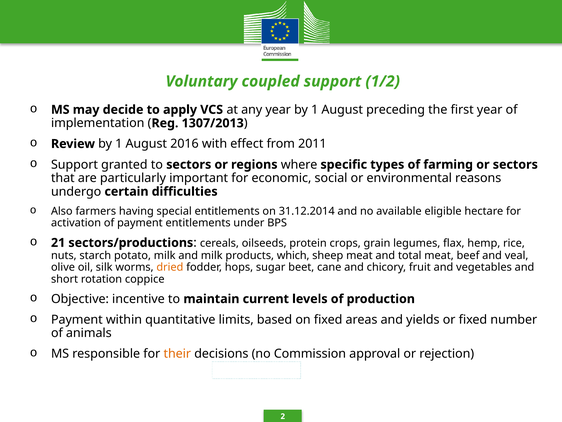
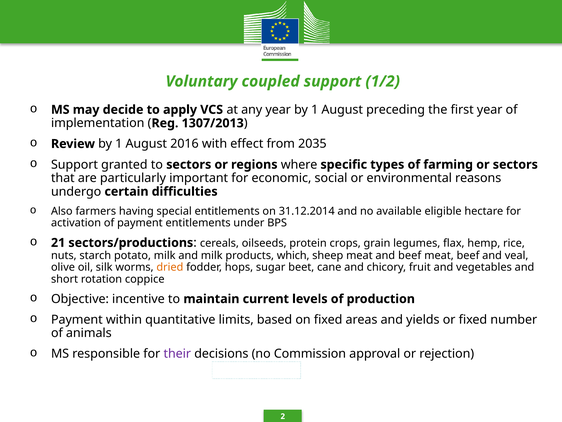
2011: 2011 -> 2035
and total: total -> beef
their colour: orange -> purple
